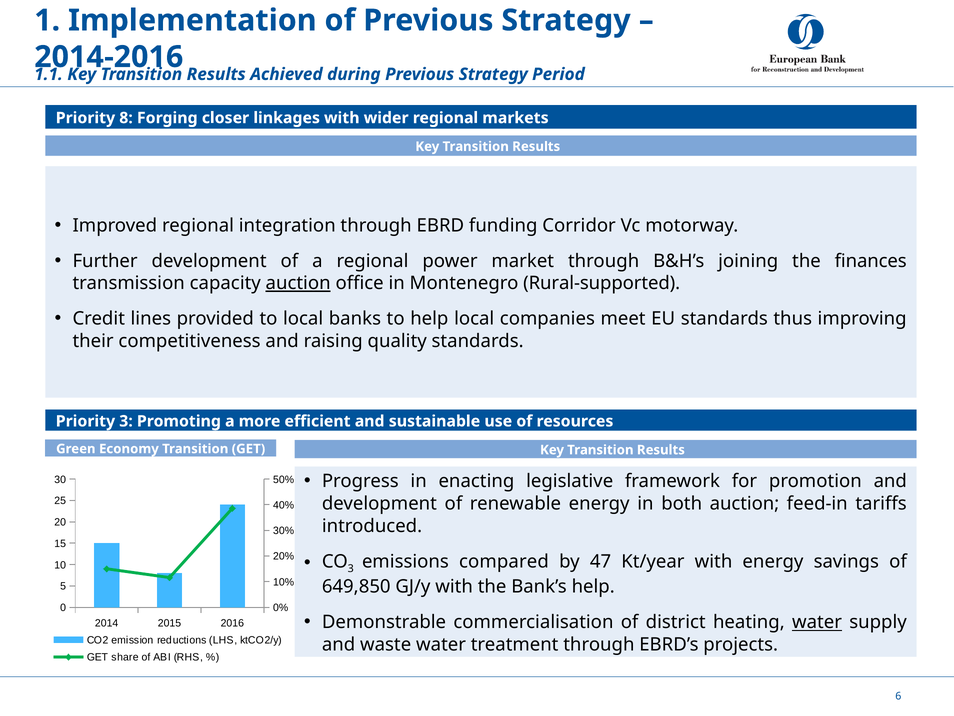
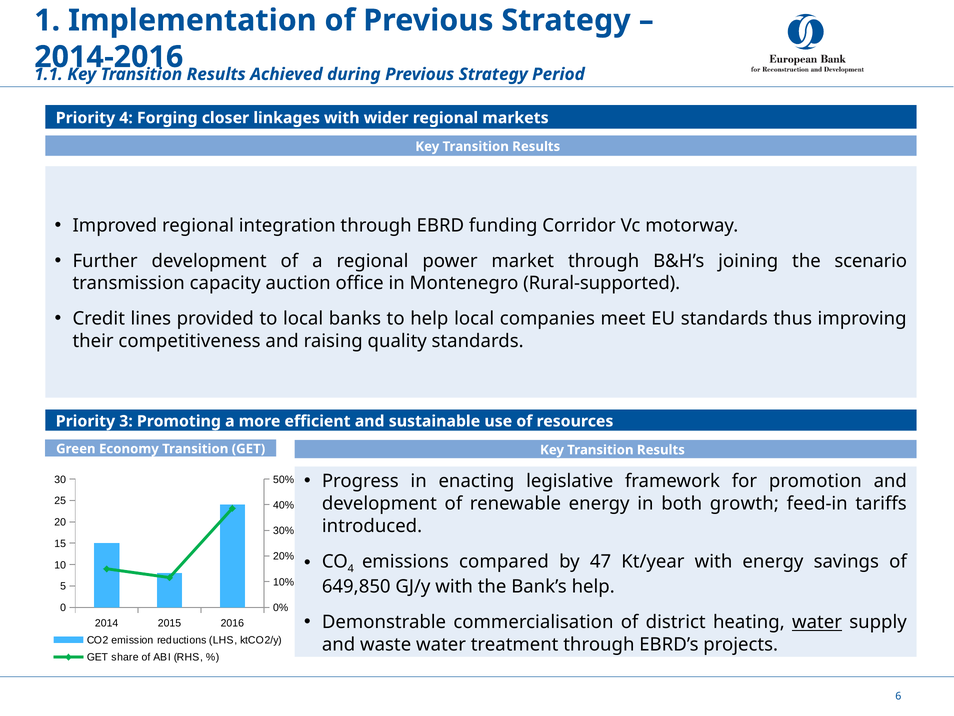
Priority 8: 8 -> 4
finances: finances -> scenario
auction at (298, 283) underline: present -> none
both auction: auction -> growth
3 at (351, 568): 3 -> 4
